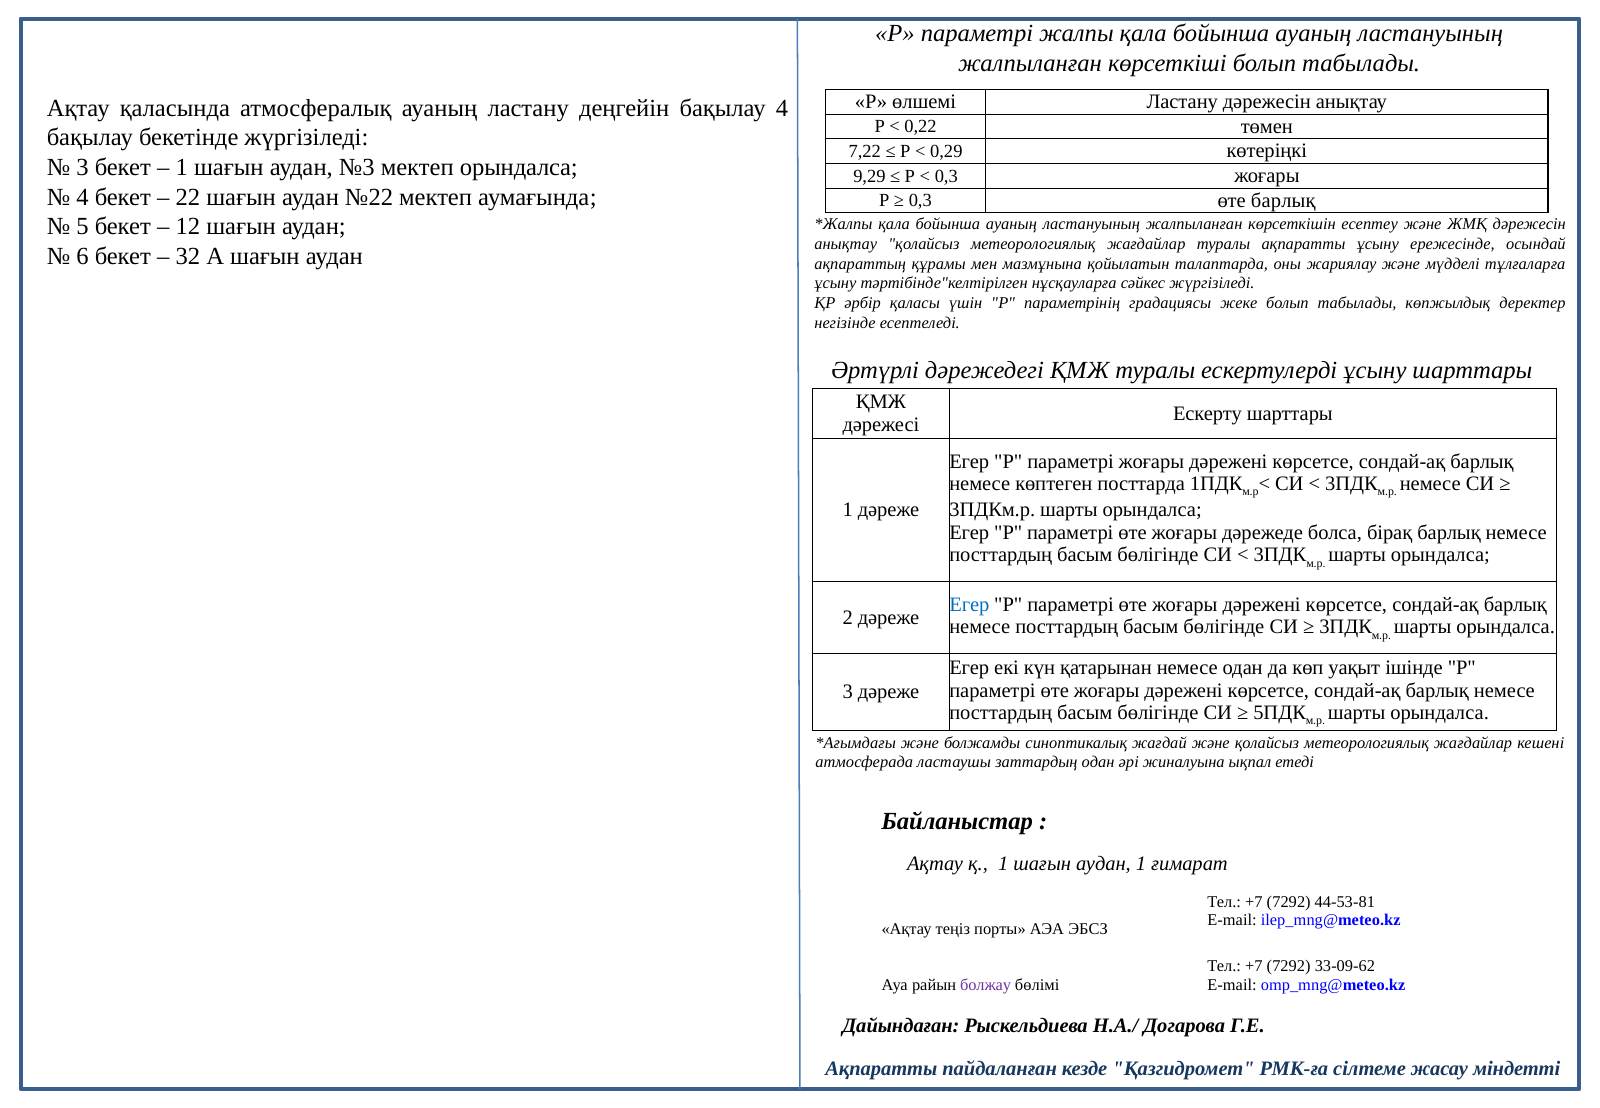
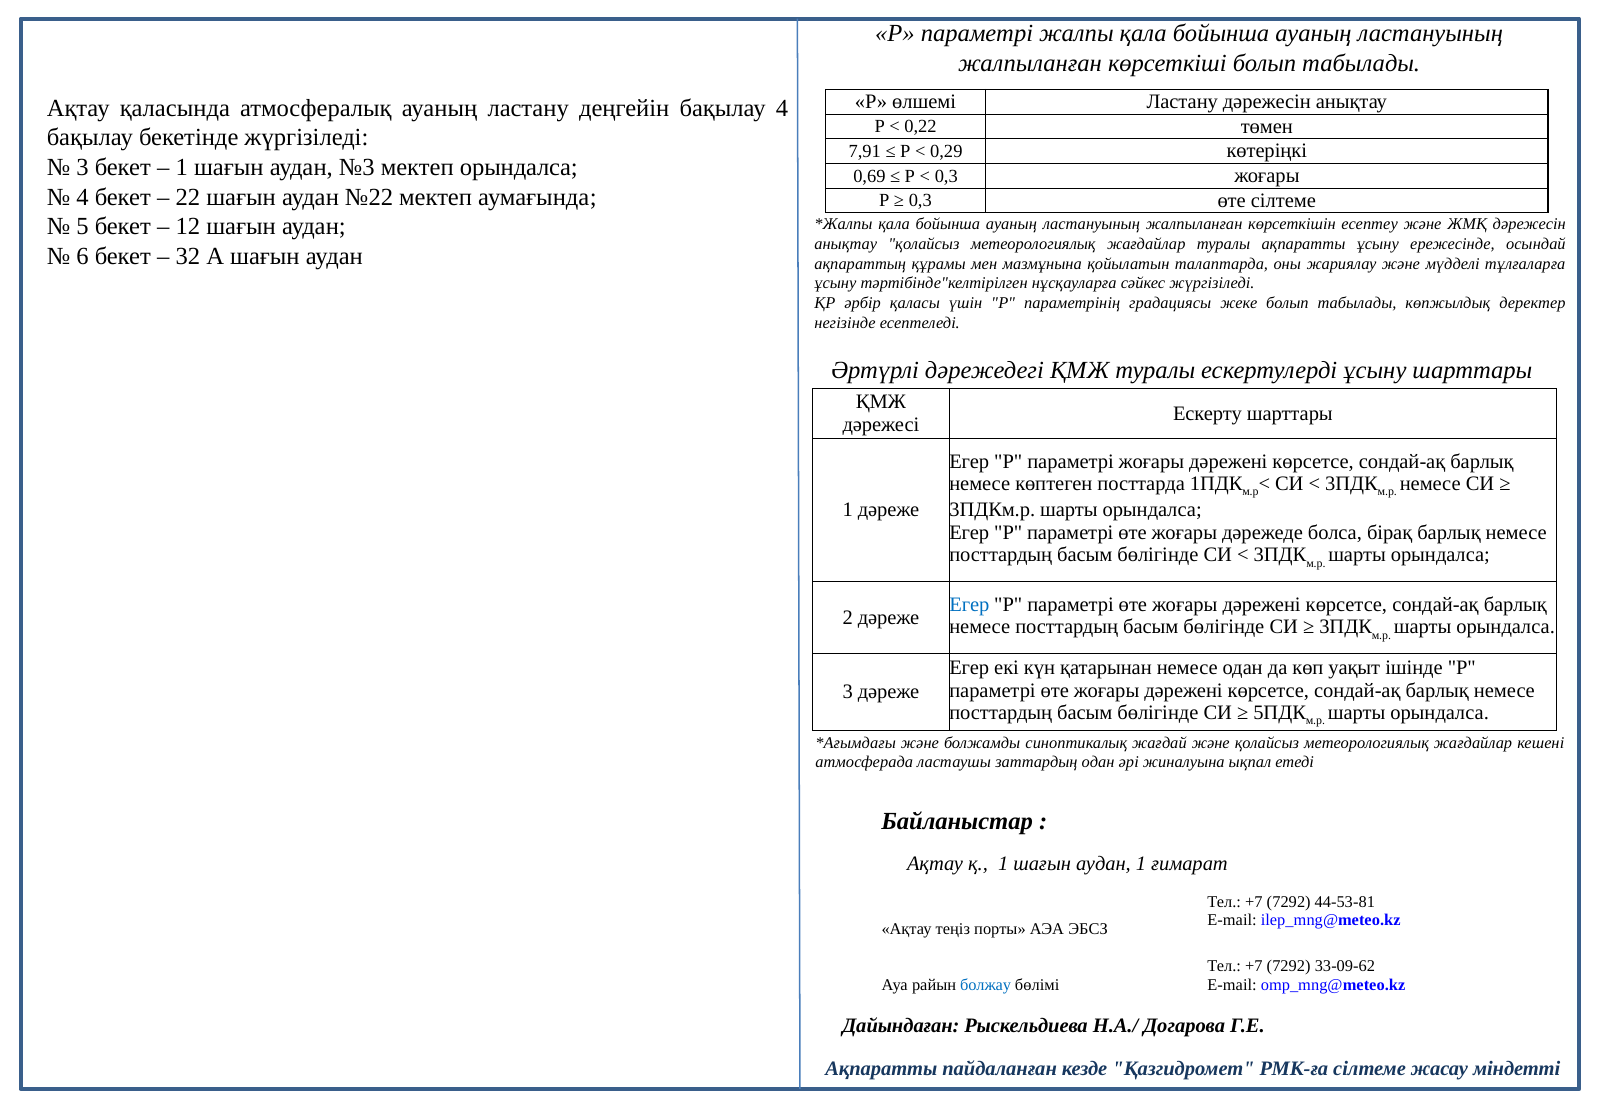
7,22: 7,22 -> 7,91
9,29: 9,29 -> 0,69
өте барлық: барлық -> сілтеме
болжау colour: purple -> blue
